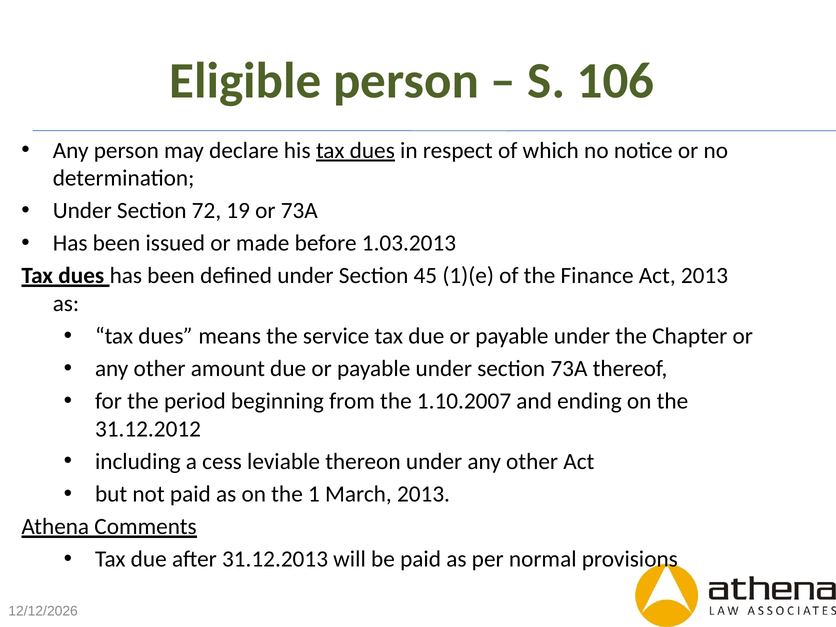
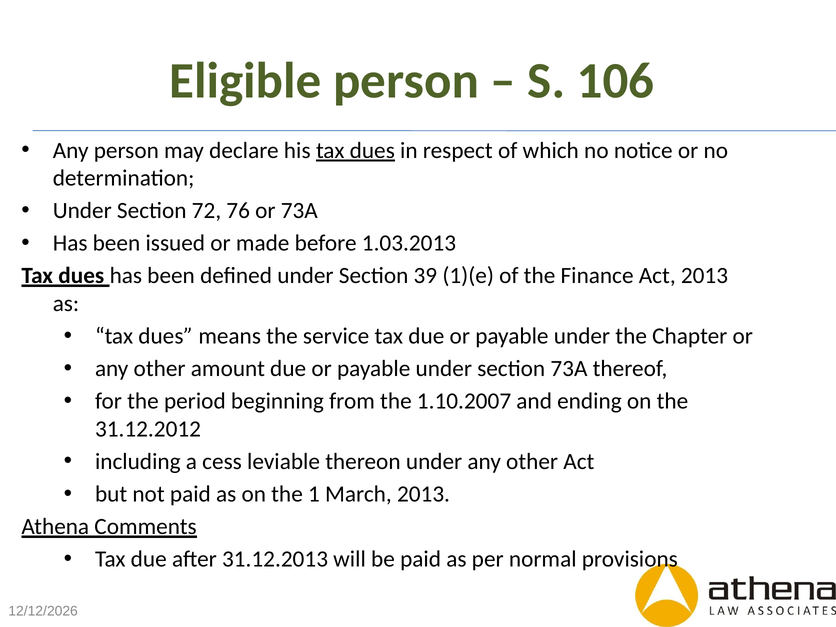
19: 19 -> 76
45: 45 -> 39
